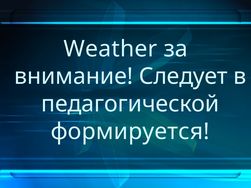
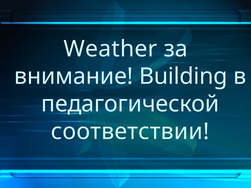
Следует: Следует -> Building
формируется: формируется -> соответствии
